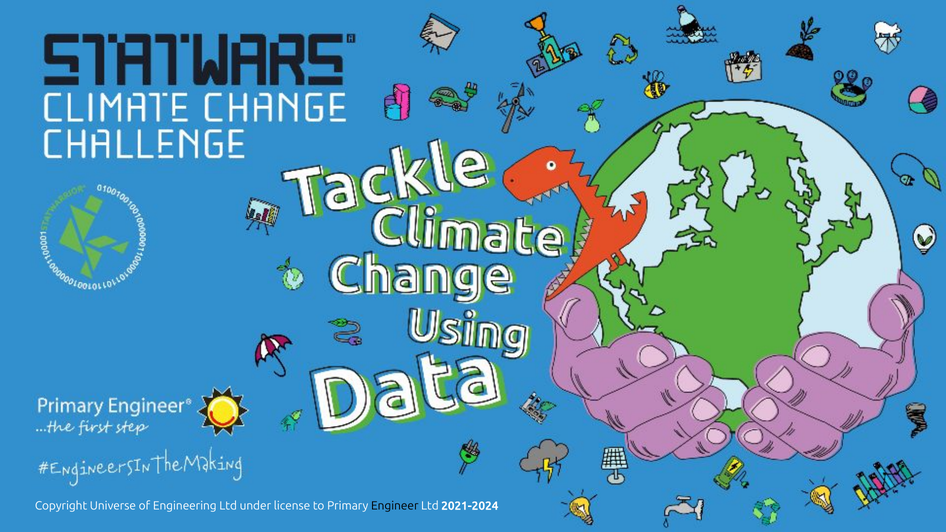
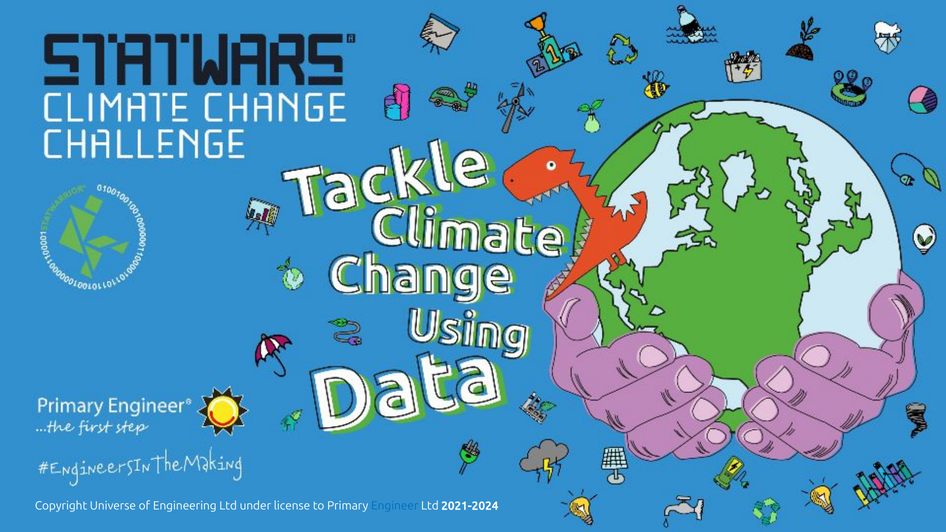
Engineer colour: black -> blue
